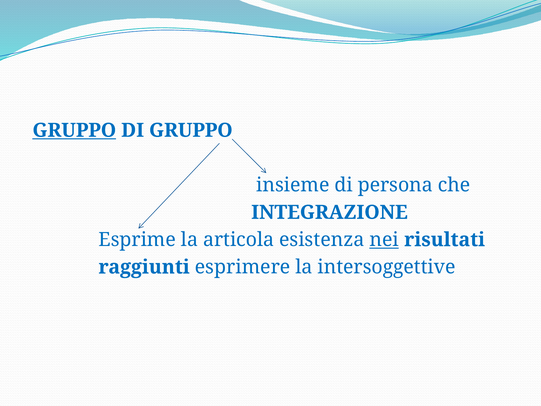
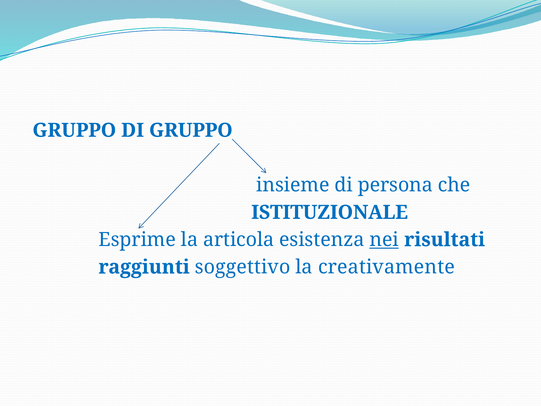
GRUPPO at (74, 130) underline: present -> none
INTEGRAZIONE: INTEGRAZIONE -> ISTITUZIONALE
esprimere: esprimere -> soggettivo
intersoggettive: intersoggettive -> creativamente
